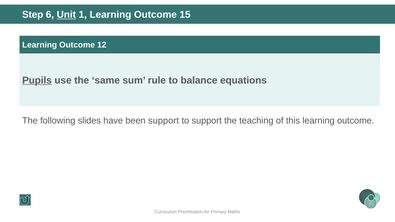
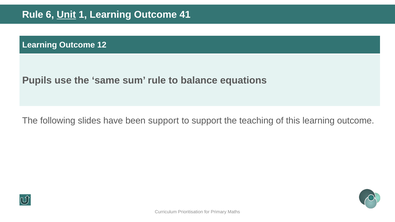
Step at (33, 15): Step -> Rule
15: 15 -> 41
Pupils underline: present -> none
